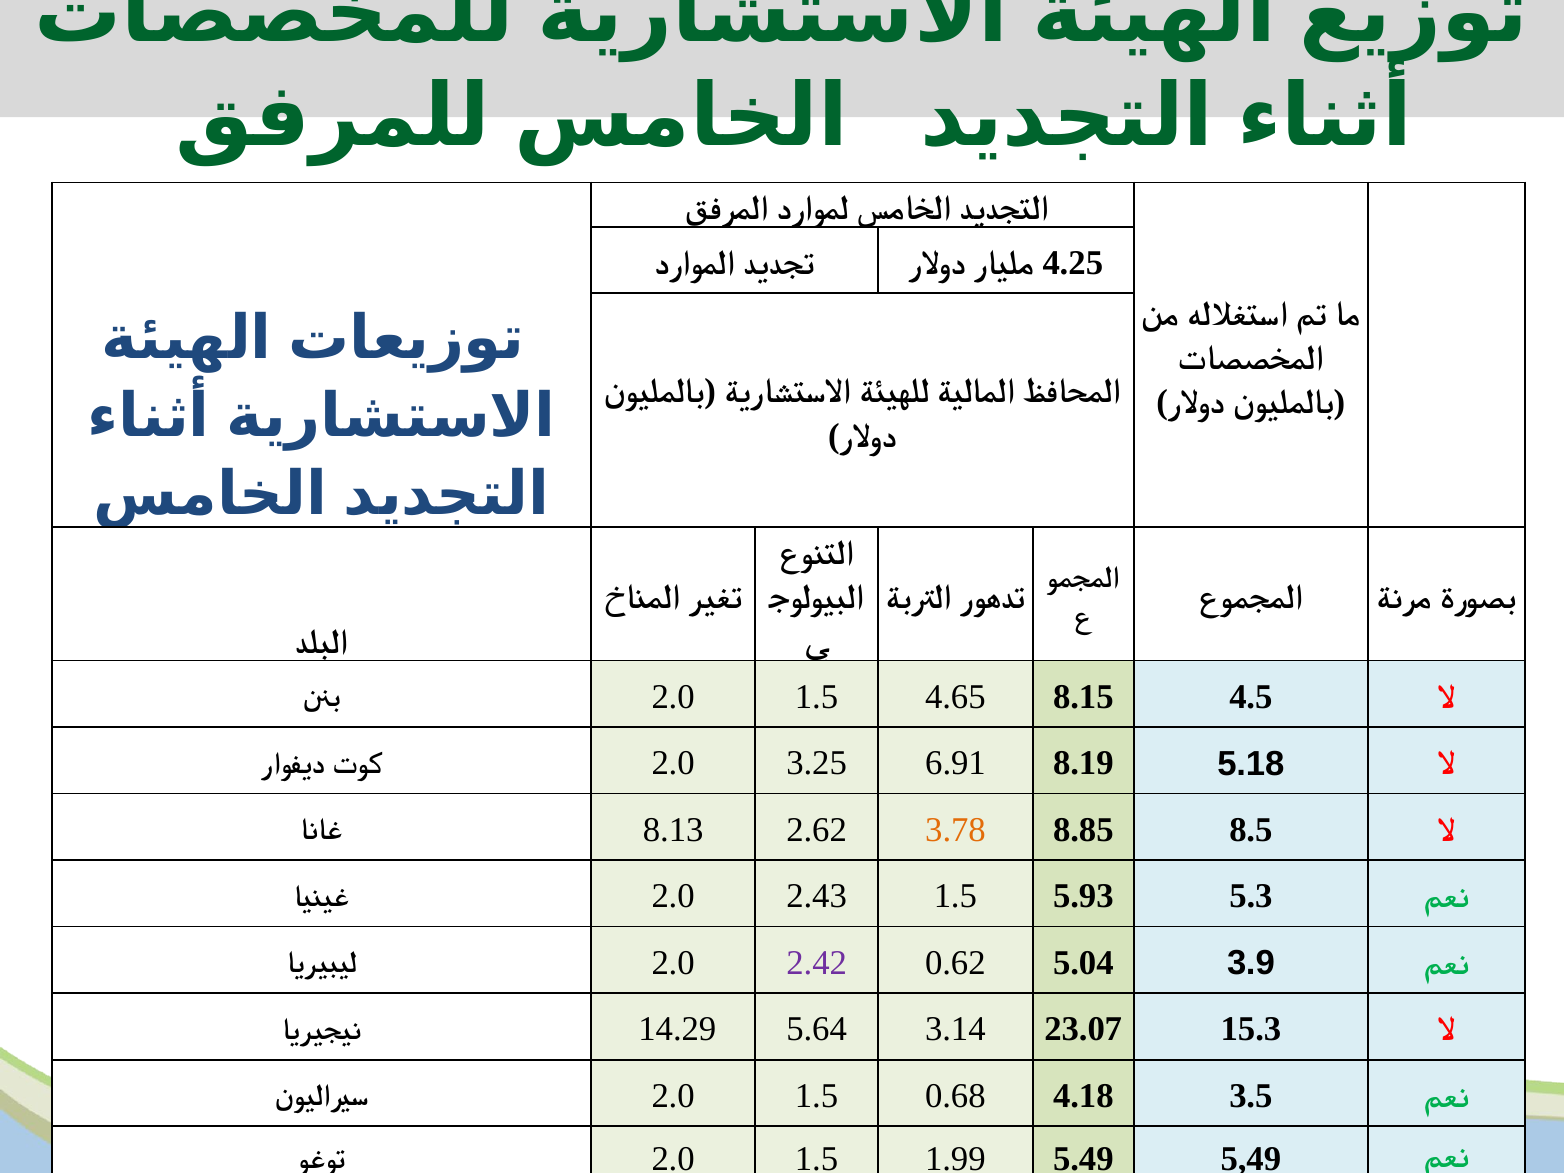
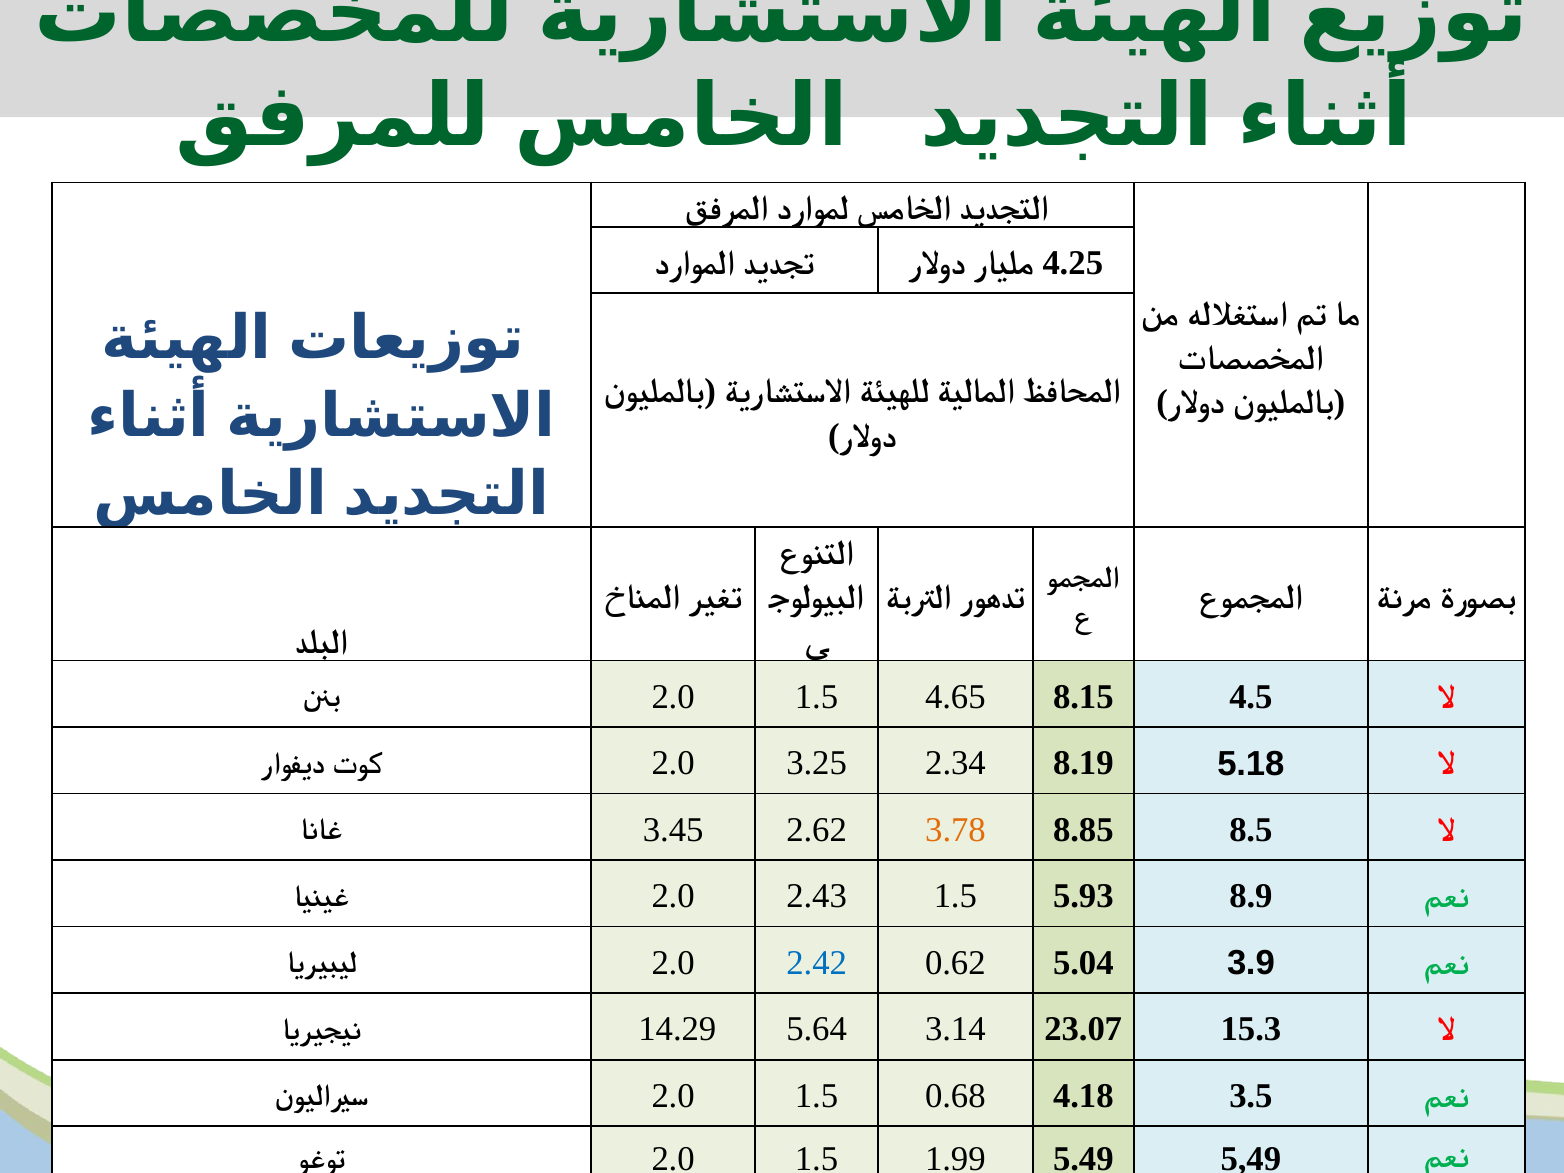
6.91: 6.91 -> 2.34
8.13: 8.13 -> 3.45
5.3: 5.3 -> 8.9
2.42 colour: purple -> blue
